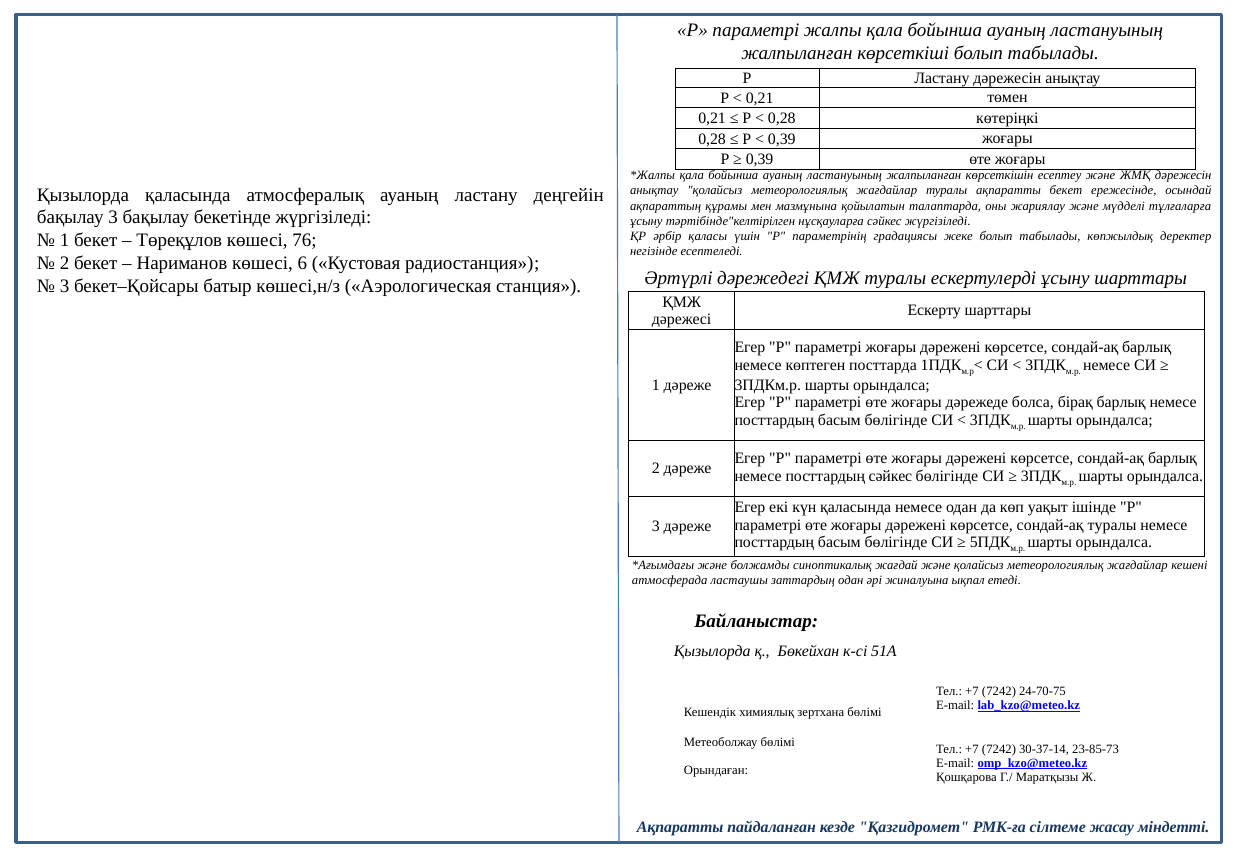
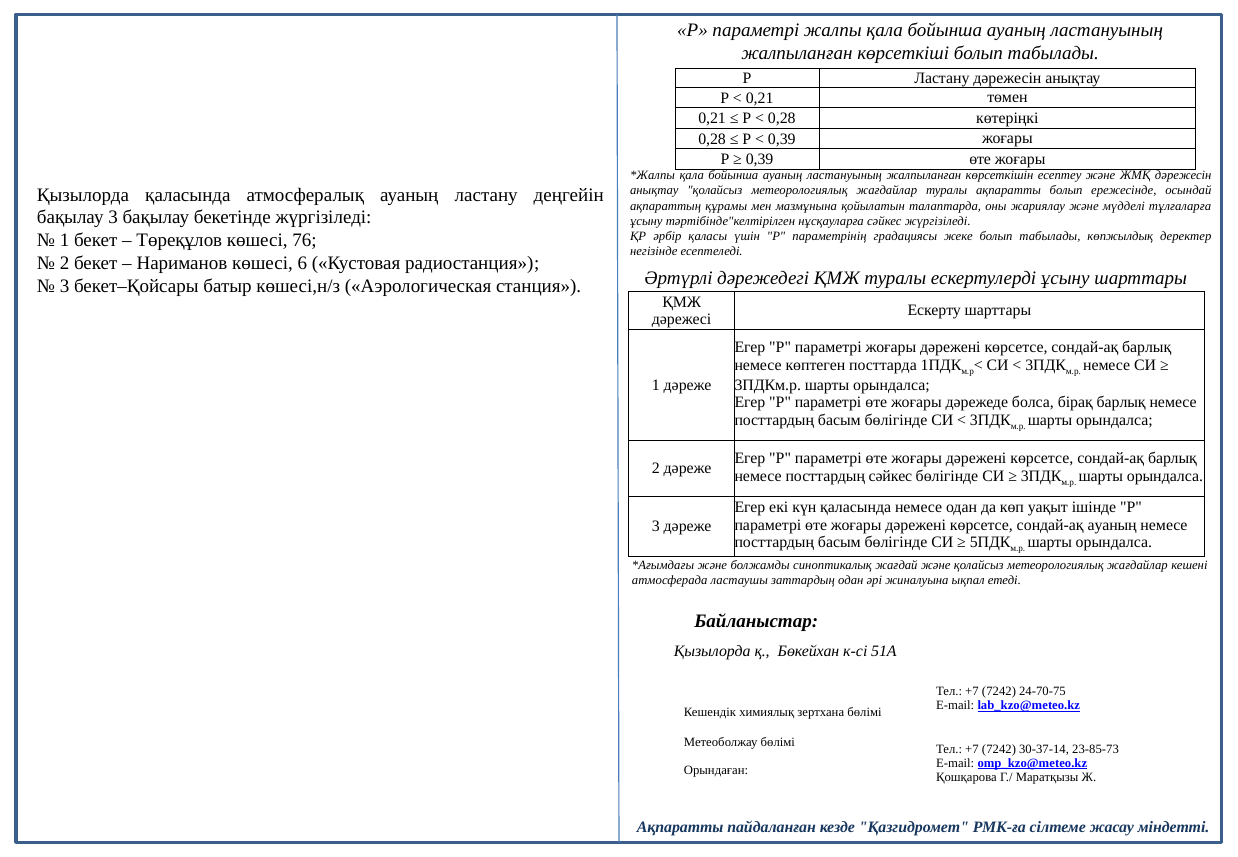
ақпаратты бекет: бекет -> болып
сондай-ақ туралы: туралы -> ауаның
